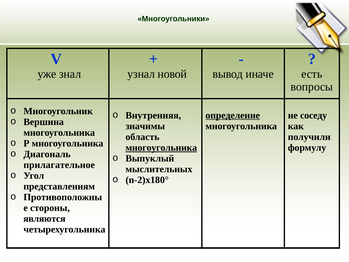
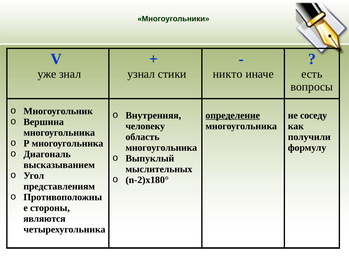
новой: новой -> стики
вывод: вывод -> никто
значимы: значимы -> человеку
многоугольника at (161, 148) underline: present -> none
прилагательное: прилагательное -> высказыванием
